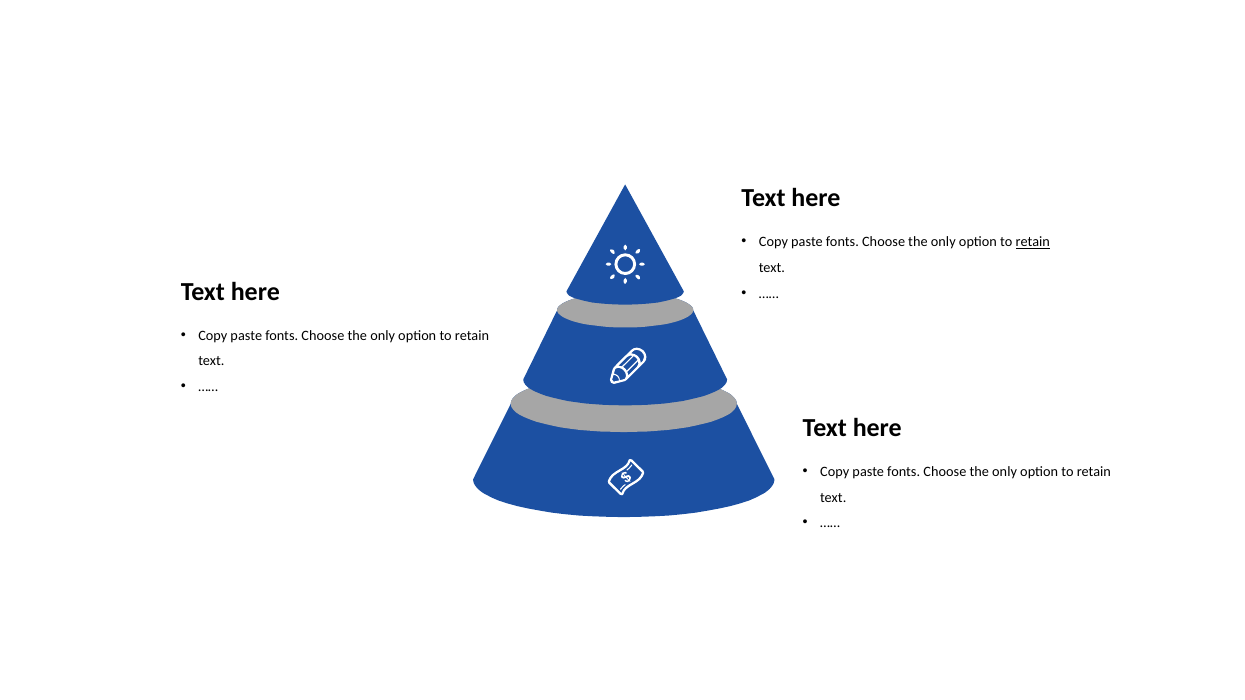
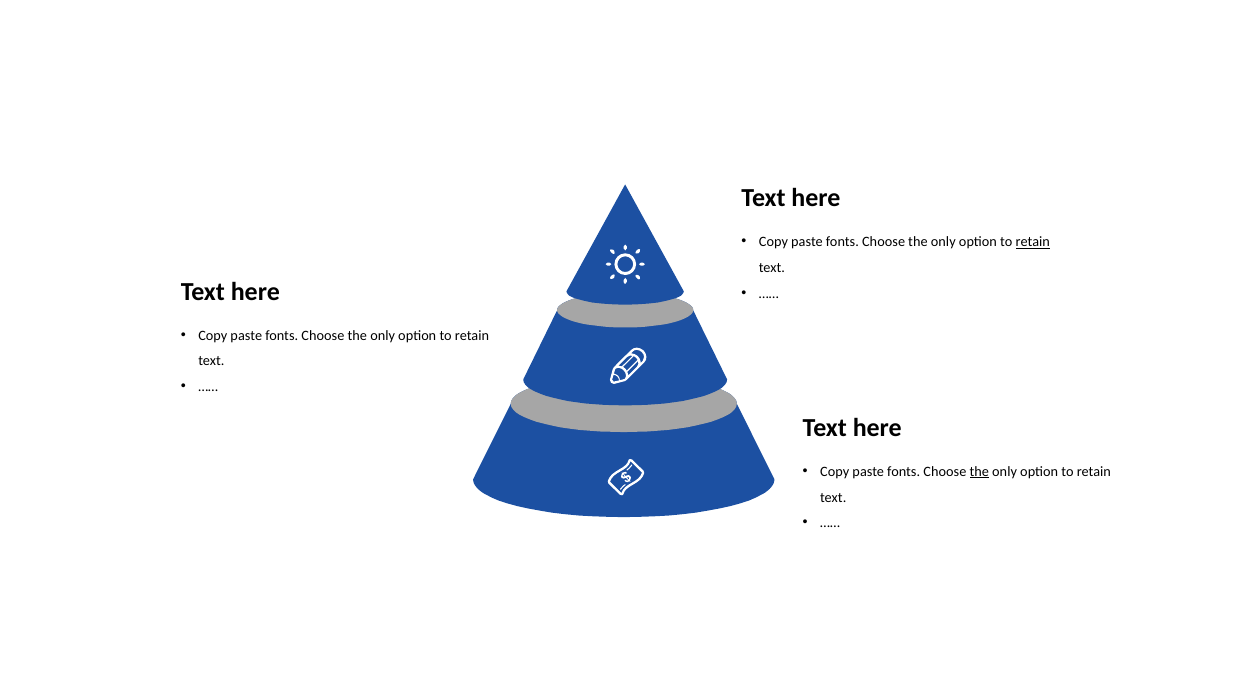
the at (979, 472) underline: none -> present
